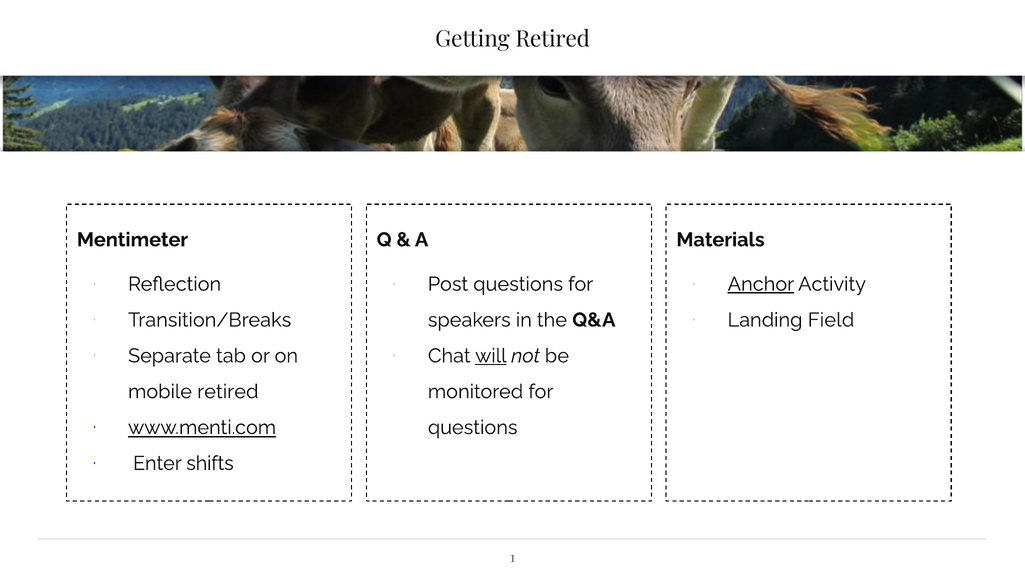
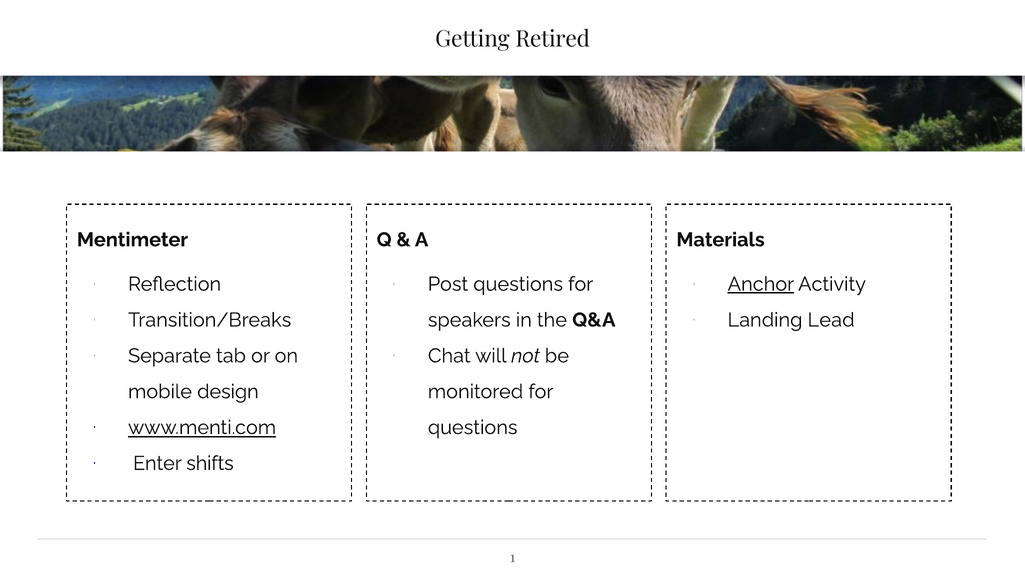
Field: Field -> Lead
will underline: present -> none
mobile retired: retired -> design
